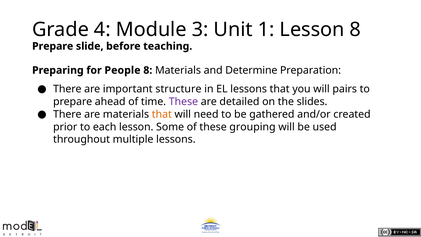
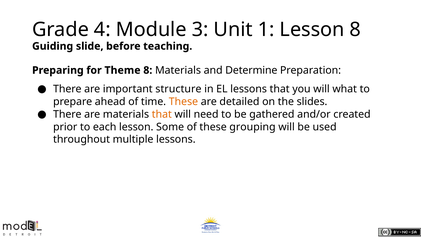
Prepare at (53, 46): Prepare -> Guiding
People: People -> Theme
pairs: pairs -> what
These at (183, 102) colour: purple -> orange
